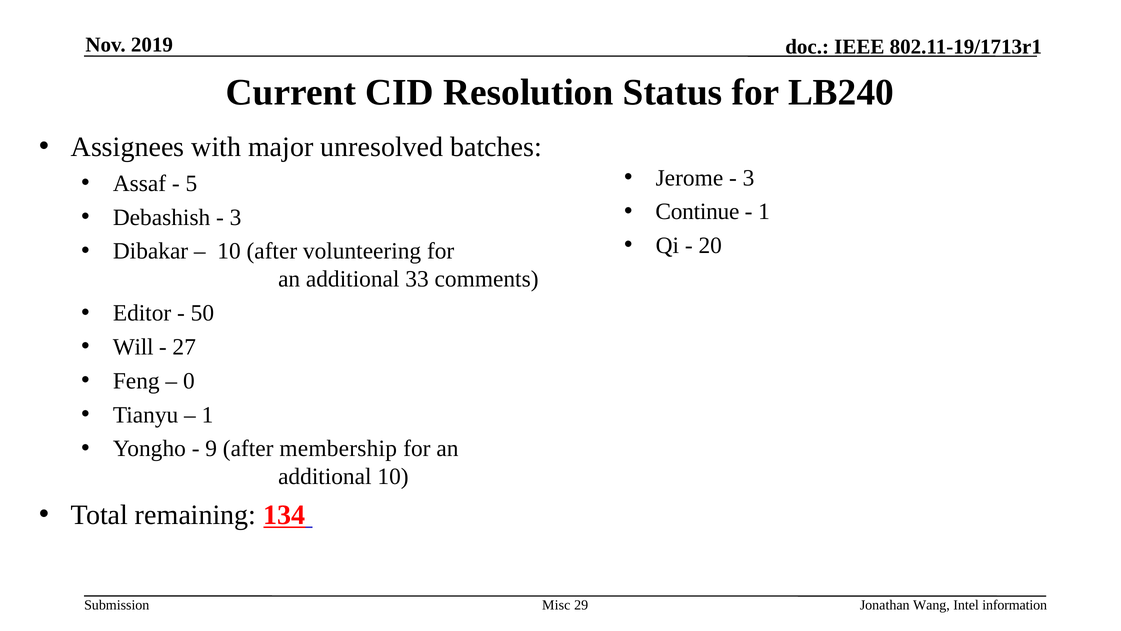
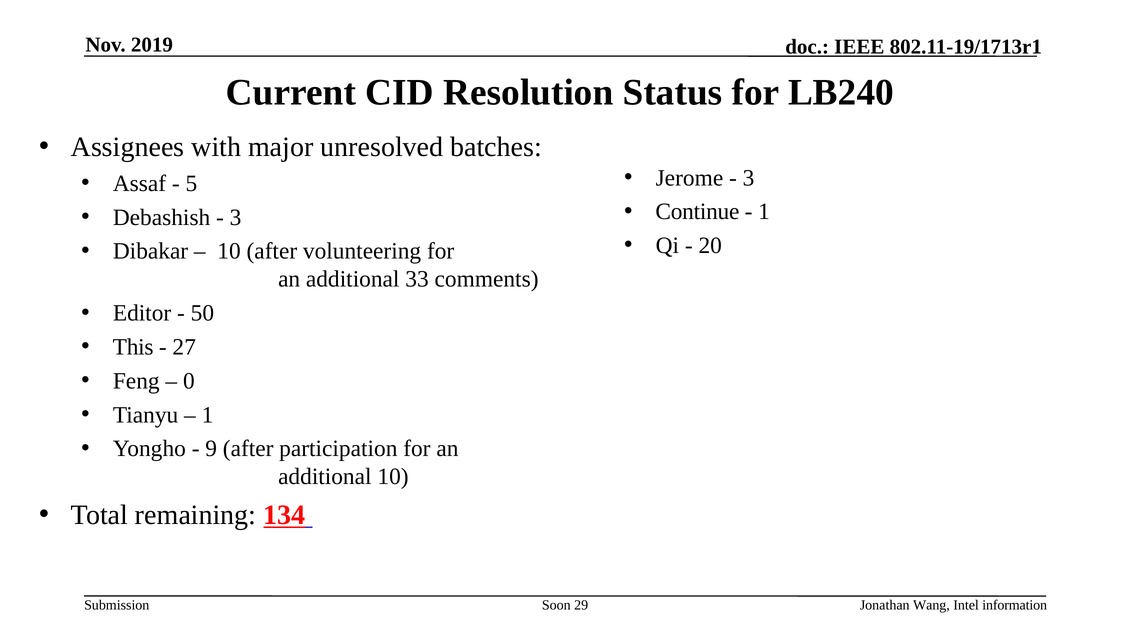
Will: Will -> This
membership: membership -> participation
Misc: Misc -> Soon
